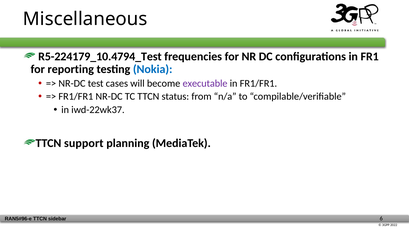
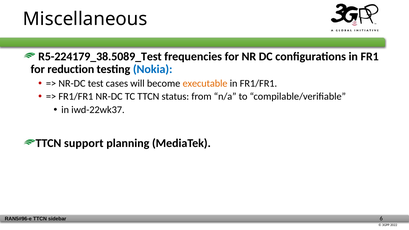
R5-224179_10.4794_Test: R5-224179_10.4794_Test -> R5-224179_38.5089_Test
reporting: reporting -> reduction
executable colour: purple -> orange
